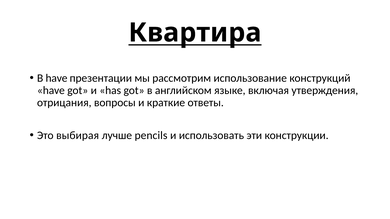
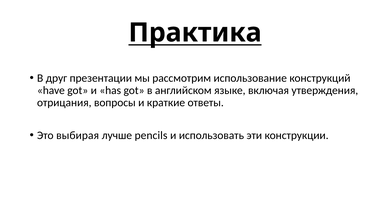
Квартира: Квартира -> Практика
В have: have -> друг
